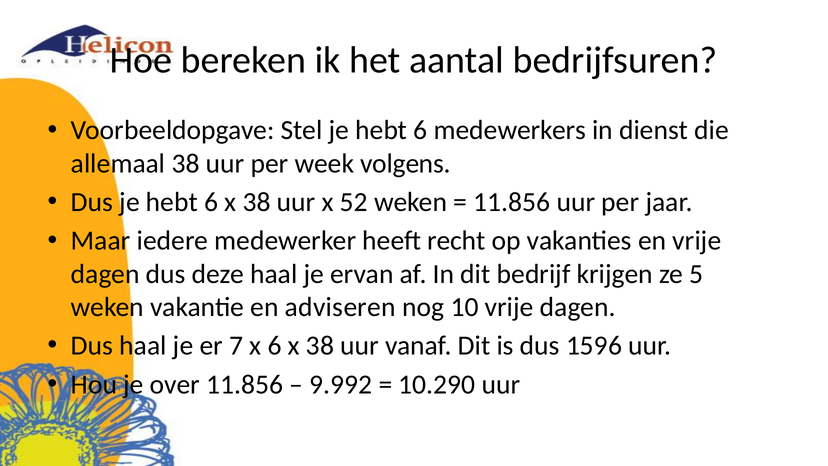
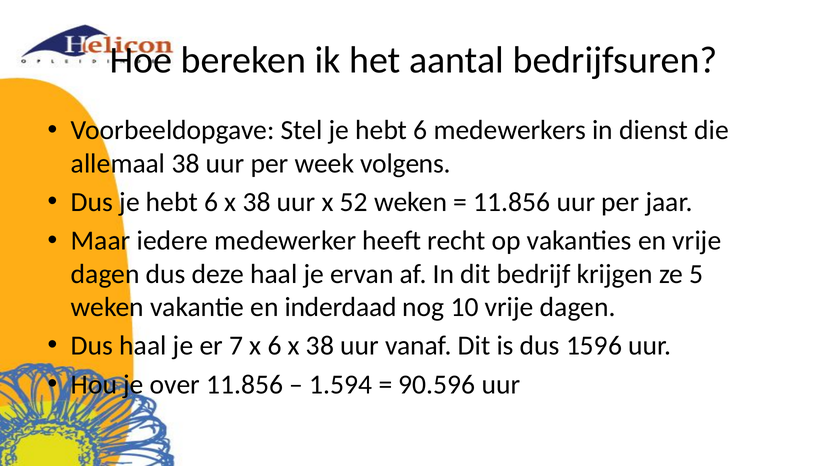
adviseren: adviseren -> inderdaad
9.992: 9.992 -> 1.594
10.290: 10.290 -> 90.596
